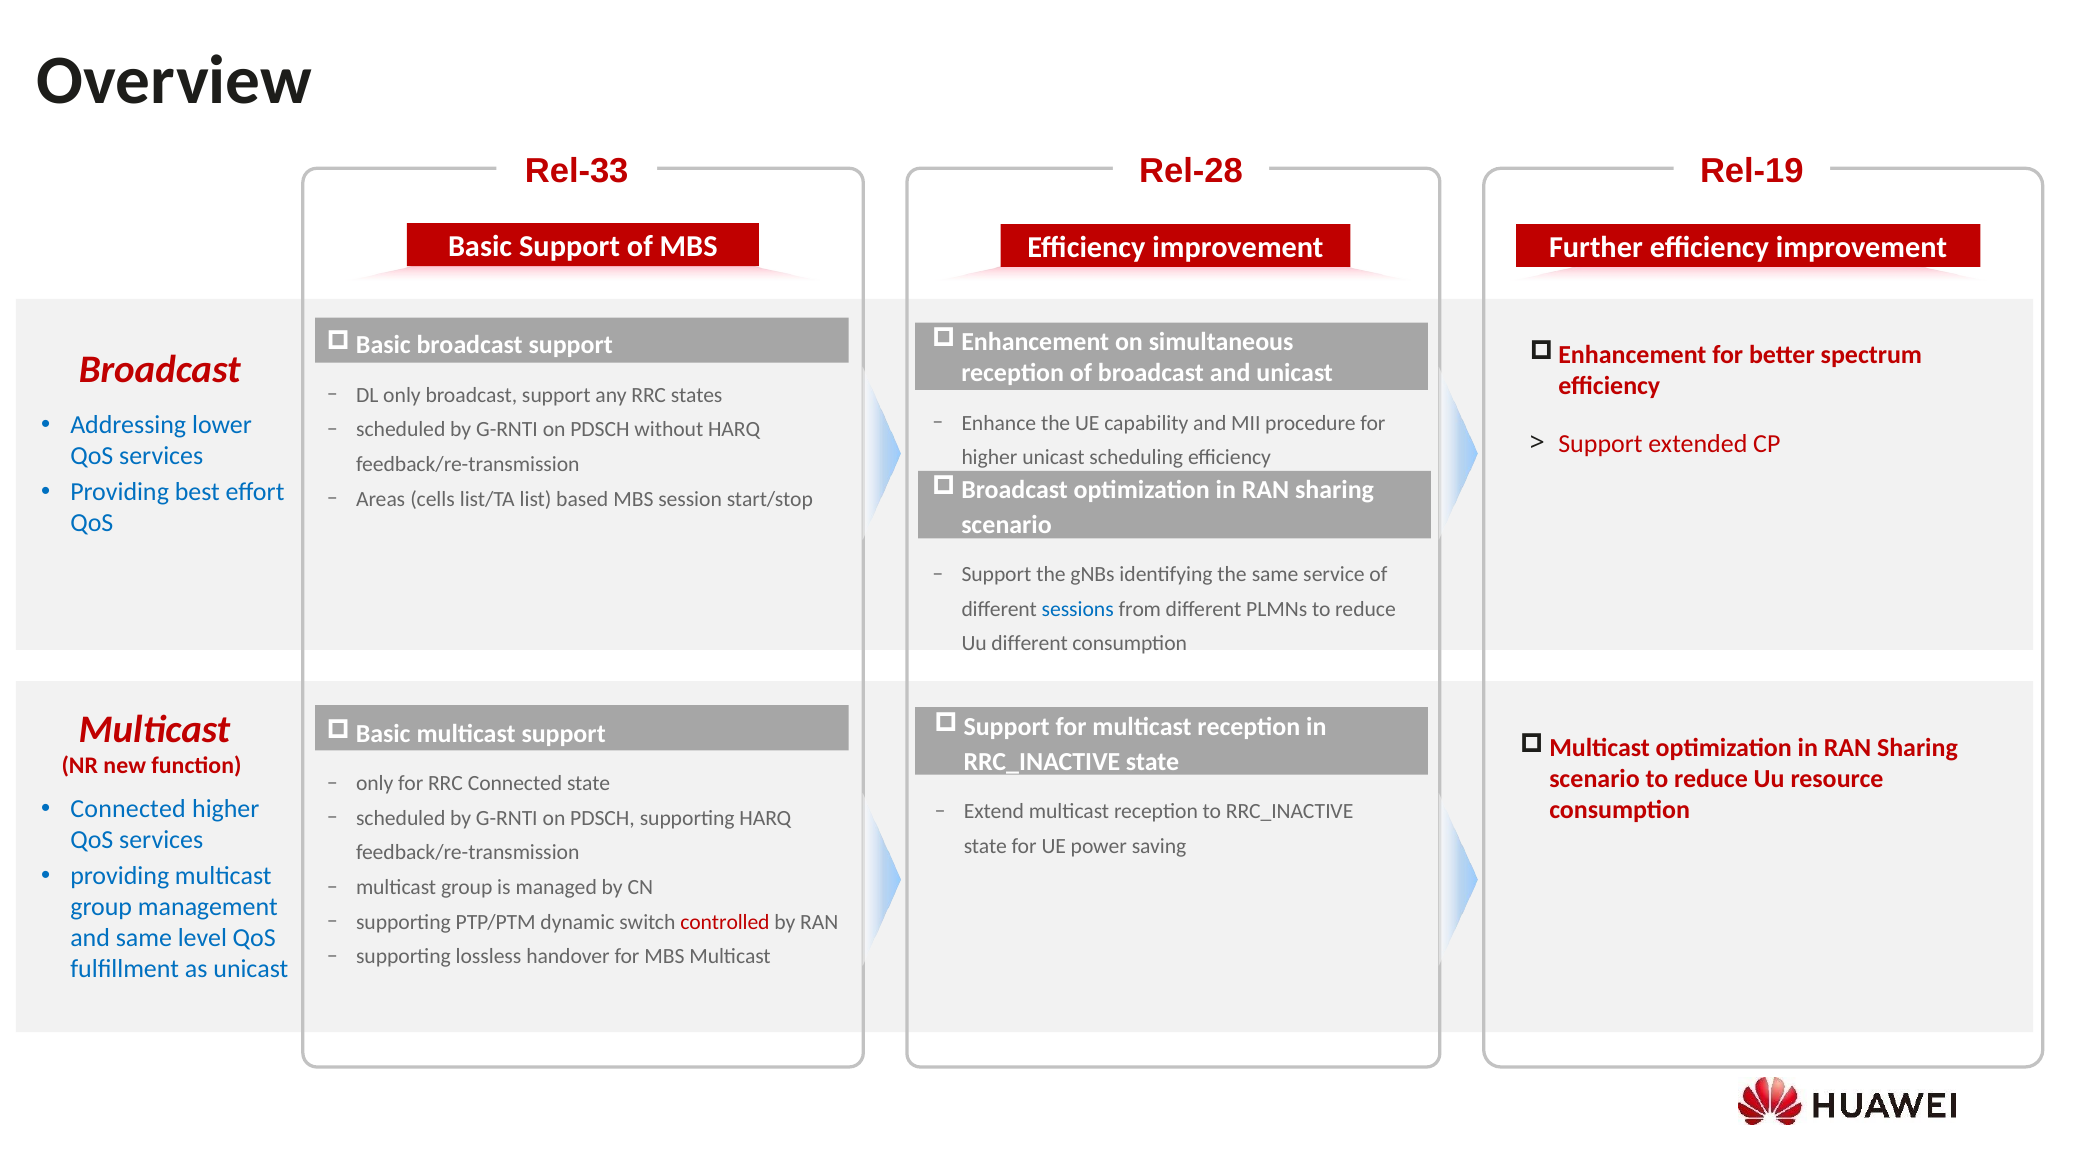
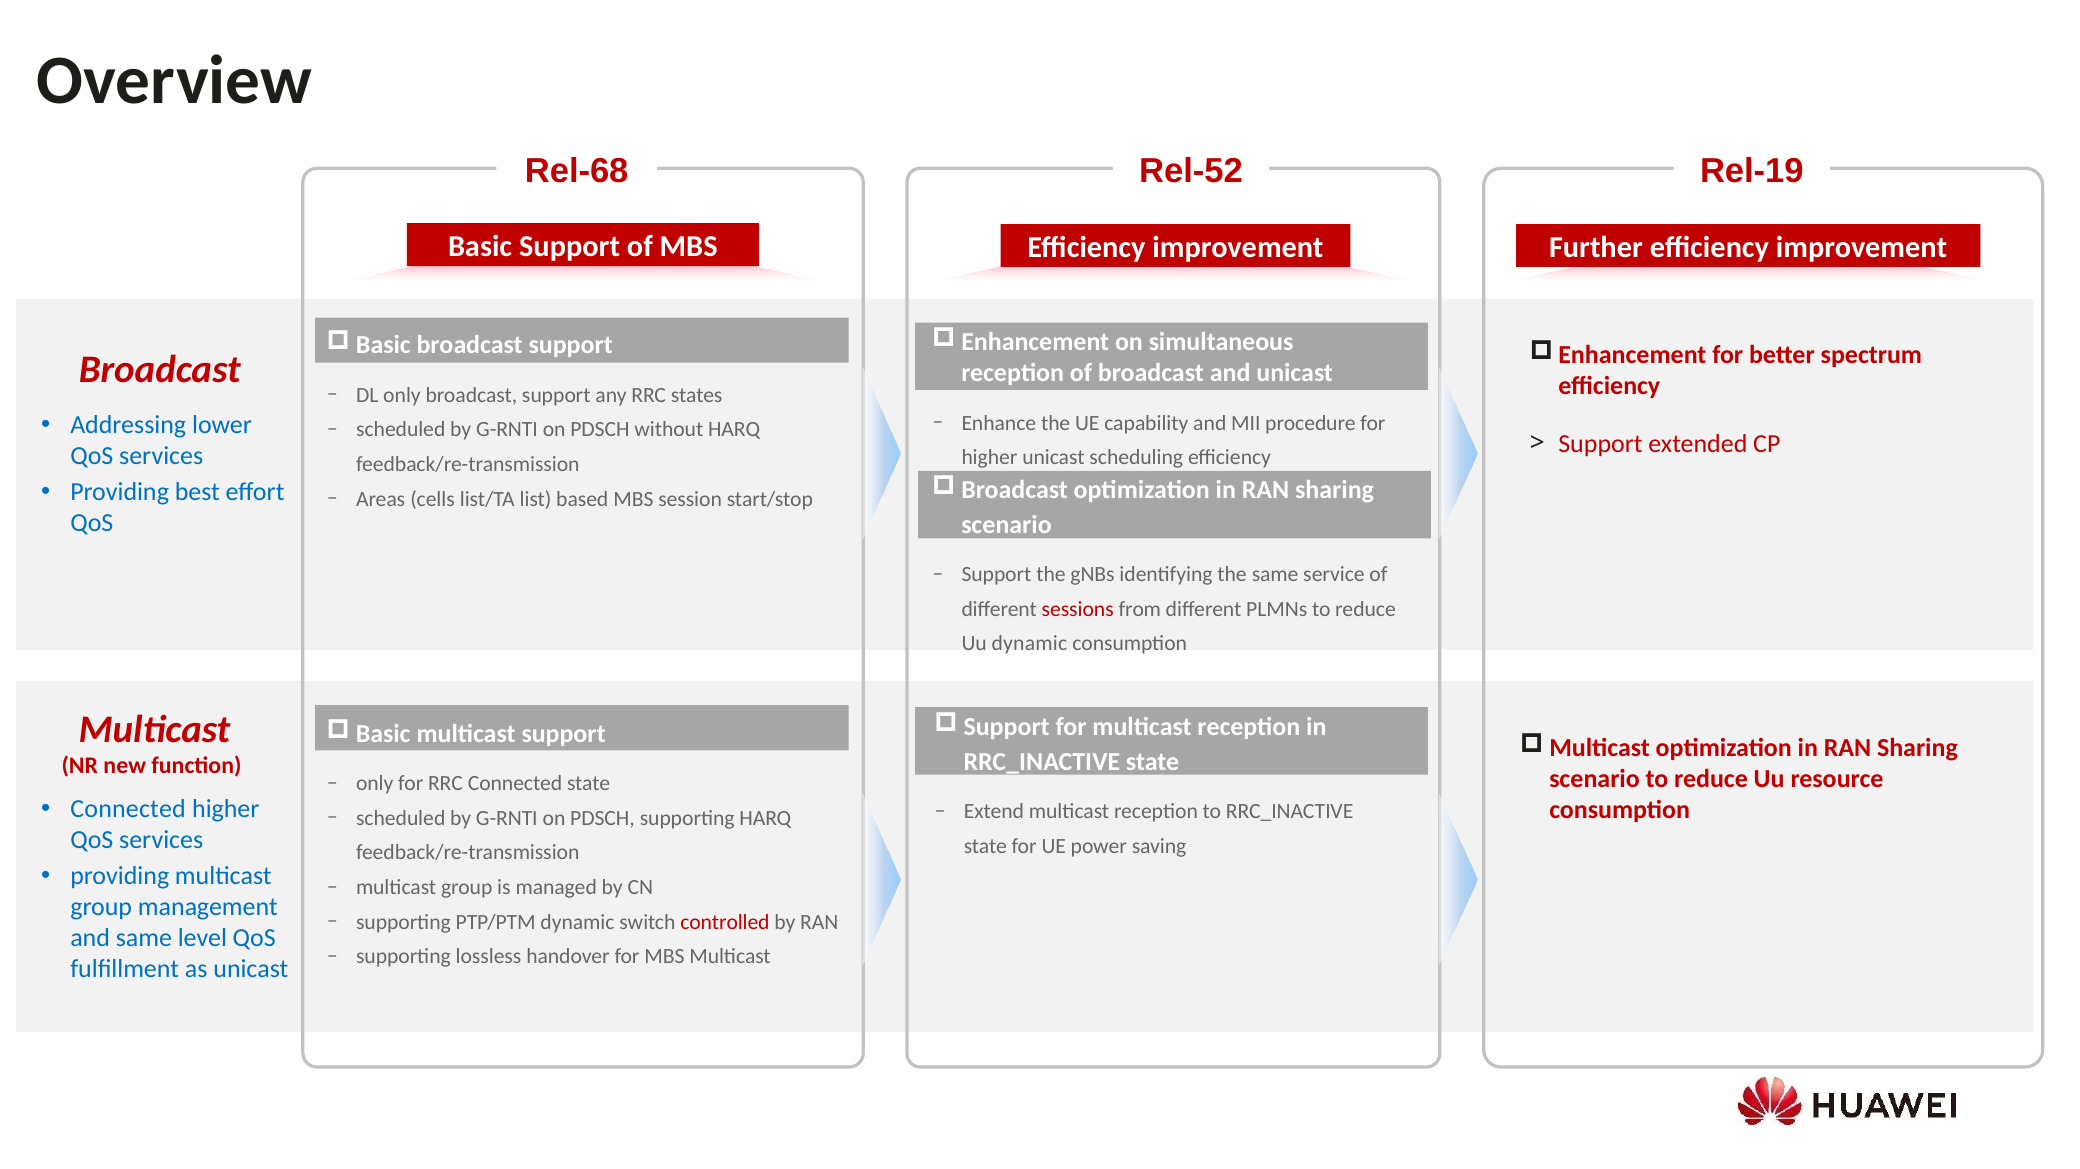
Rel-33: Rel-33 -> Rel-68
Rel-28: Rel-28 -> Rel-52
sessions colour: blue -> red
Uu different: different -> dynamic
